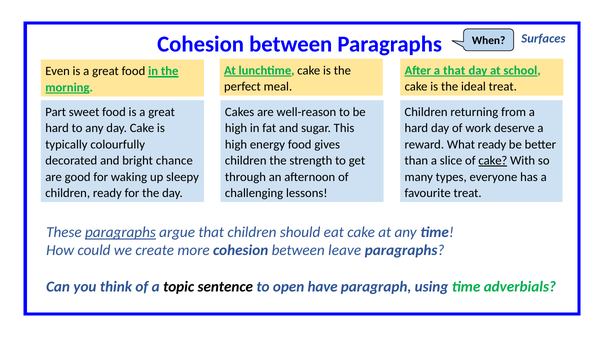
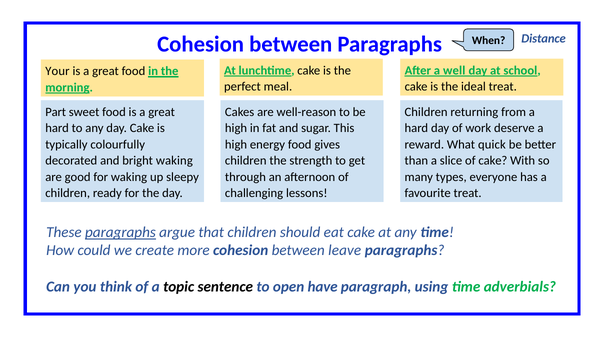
Surfaces: Surfaces -> Distance
a that: that -> well
Even: Even -> Your
What ready: ready -> quick
bright chance: chance -> waking
cake at (493, 161) underline: present -> none
